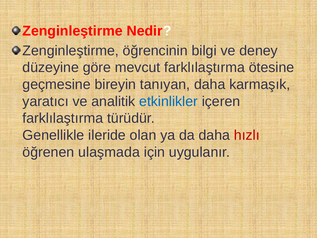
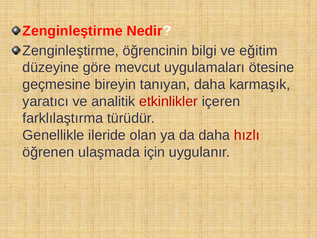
deney: deney -> eğitim
mevcut farklılaştırma: farklılaştırma -> uygulamaları
etkinlikler colour: blue -> red
